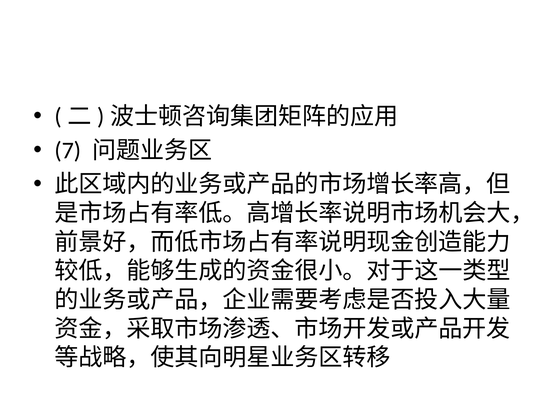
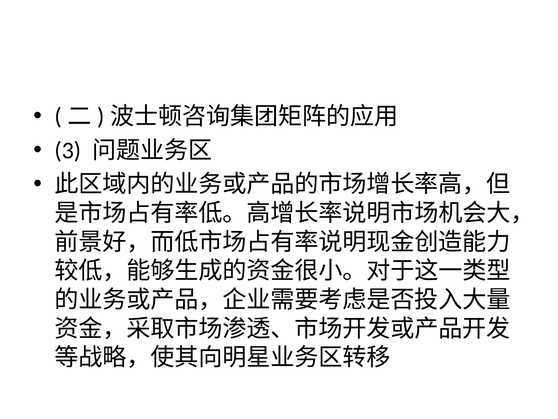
7: 7 -> 3
